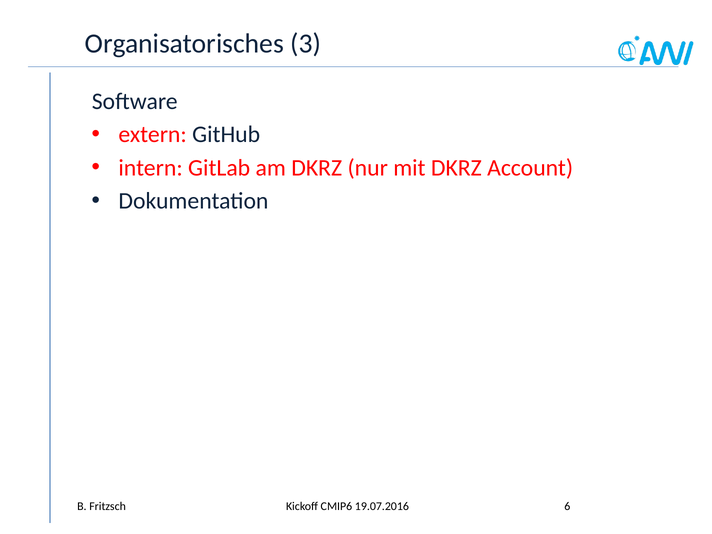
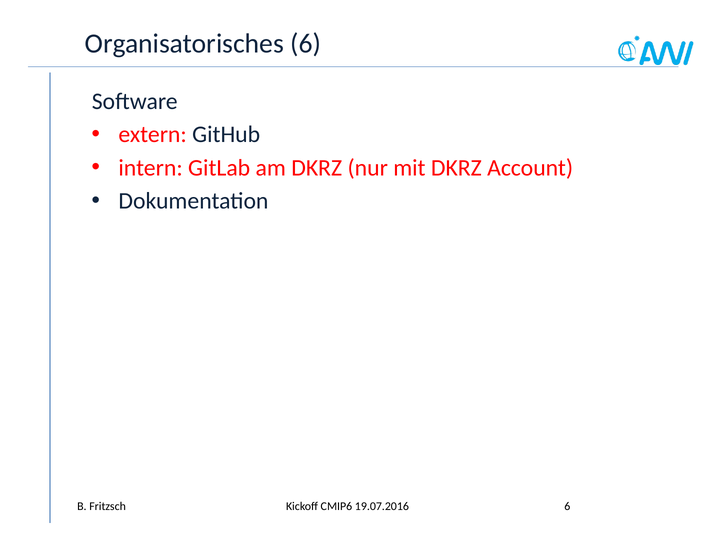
Organisatorisches 3: 3 -> 6
